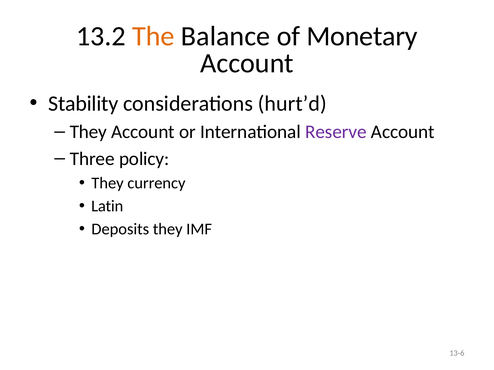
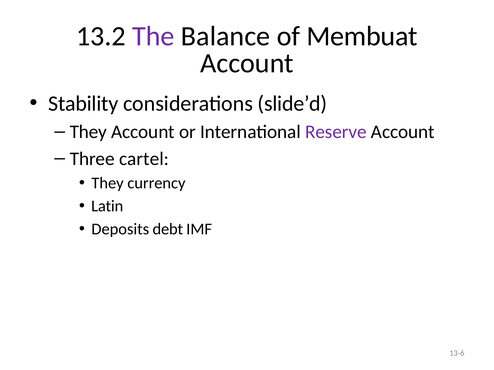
The colour: orange -> purple
Monetary: Monetary -> Membuat
hurt’d: hurt’d -> slide’d
policy: policy -> cartel
Deposits they: they -> debt
